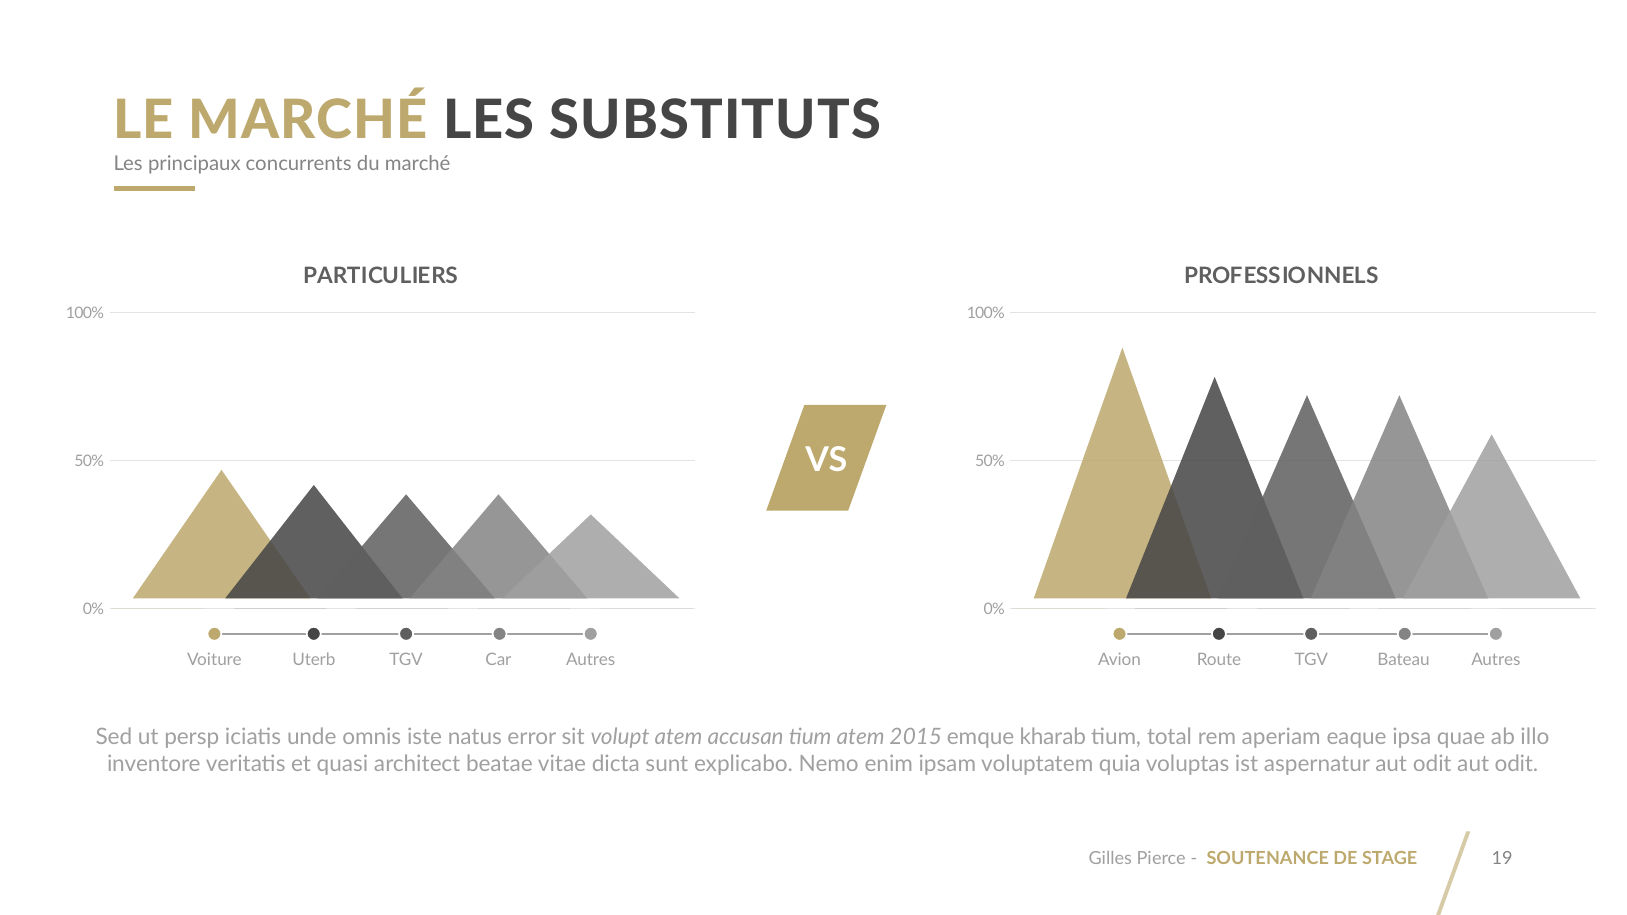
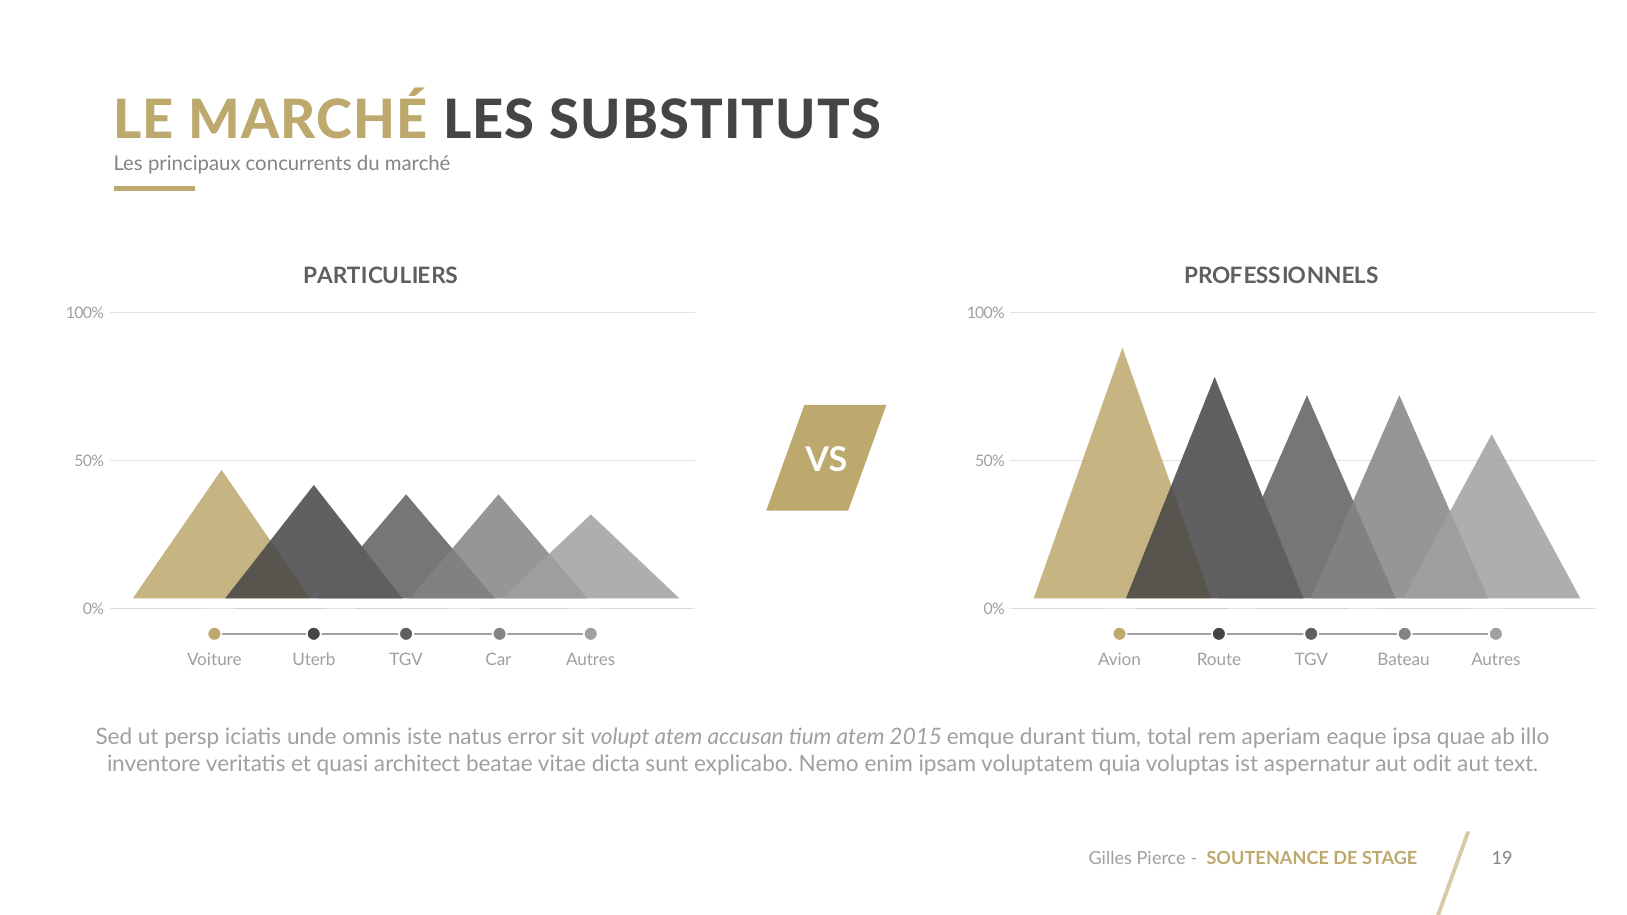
kharab: kharab -> durant
odit aut odit: odit -> text
